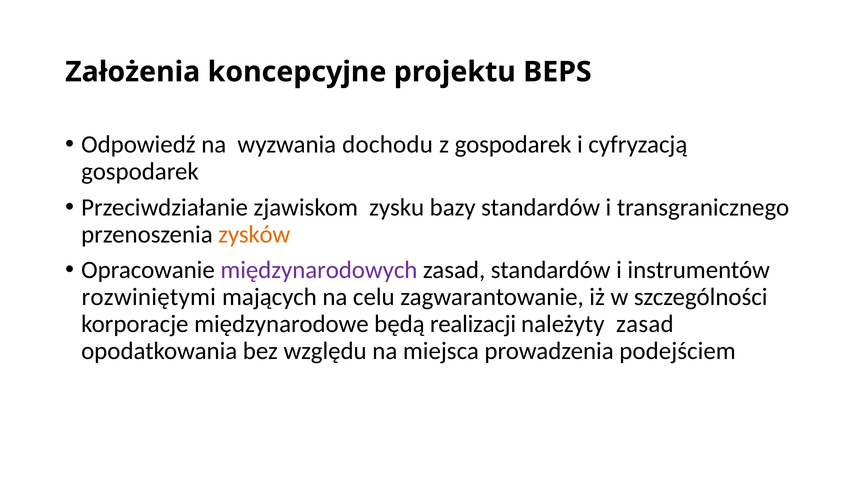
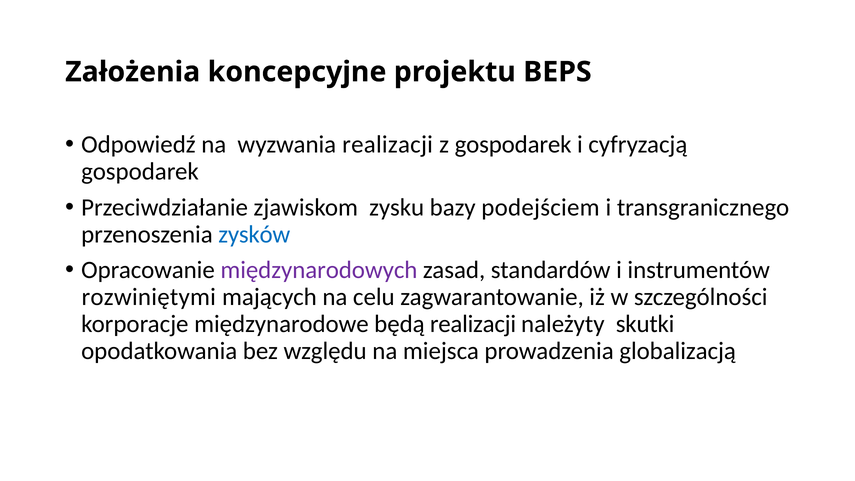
wyzwania dochodu: dochodu -> realizacji
bazy standardów: standardów -> podejściem
zysków colour: orange -> blue
należyty zasad: zasad -> skutki
podejściem: podejściem -> globalizacją
